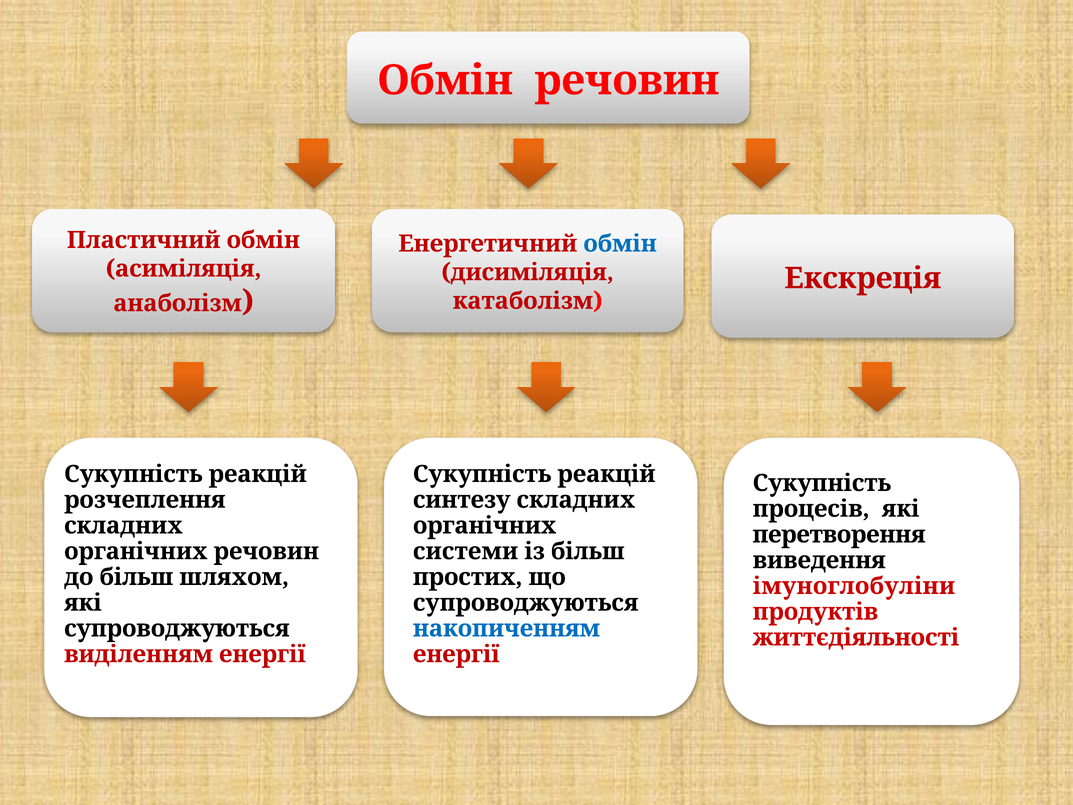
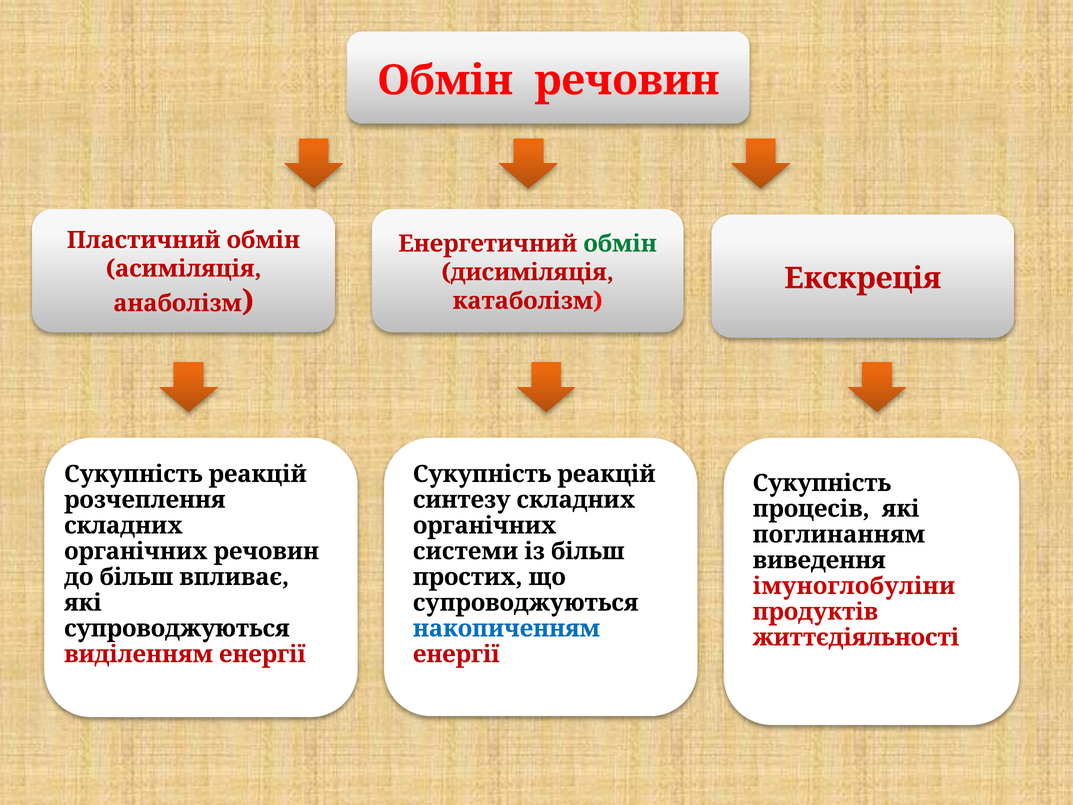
обмін at (620, 244) colour: blue -> green
перетворення: перетворення -> поглинанням
шляхом: шляхом -> впливає
